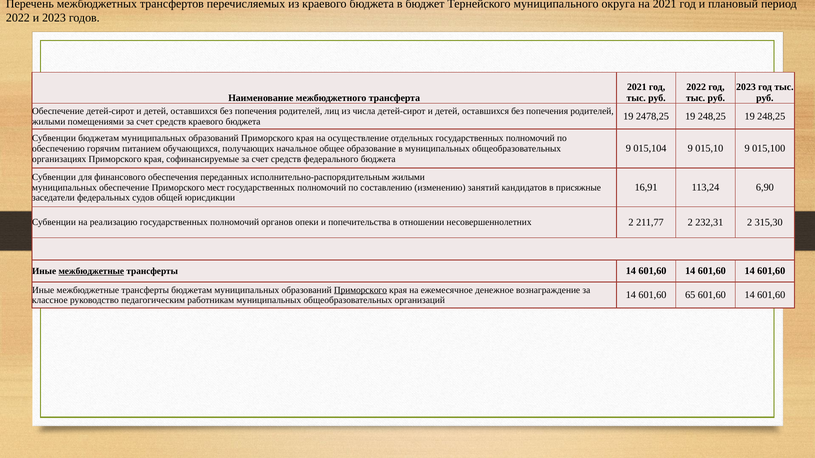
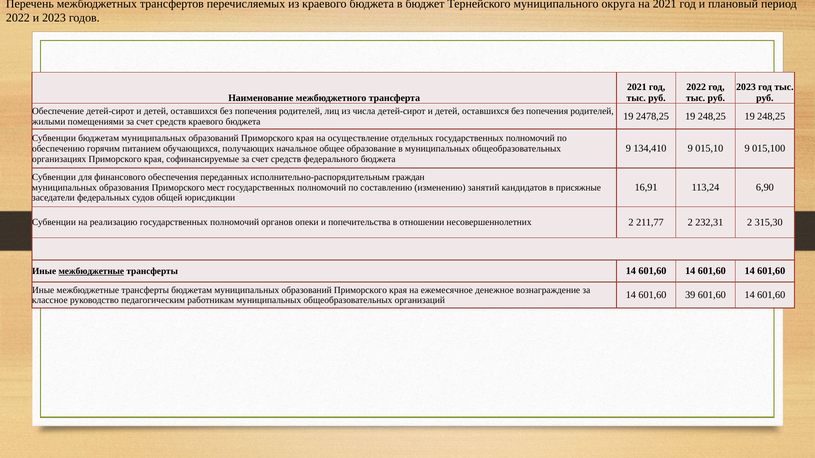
015,104: 015,104 -> 134,410
исполнительно-распорядительным жилыми: жилыми -> граждан
муниципальных обеспечение: обеспечение -> образования
Приморского at (360, 290) underline: present -> none
65: 65 -> 39
